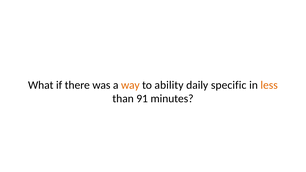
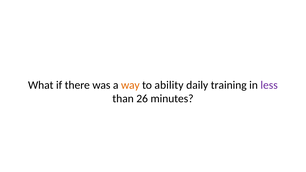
specific: specific -> training
less colour: orange -> purple
91: 91 -> 26
